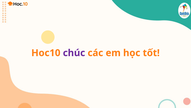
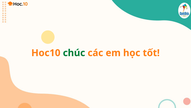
chúc colour: purple -> green
